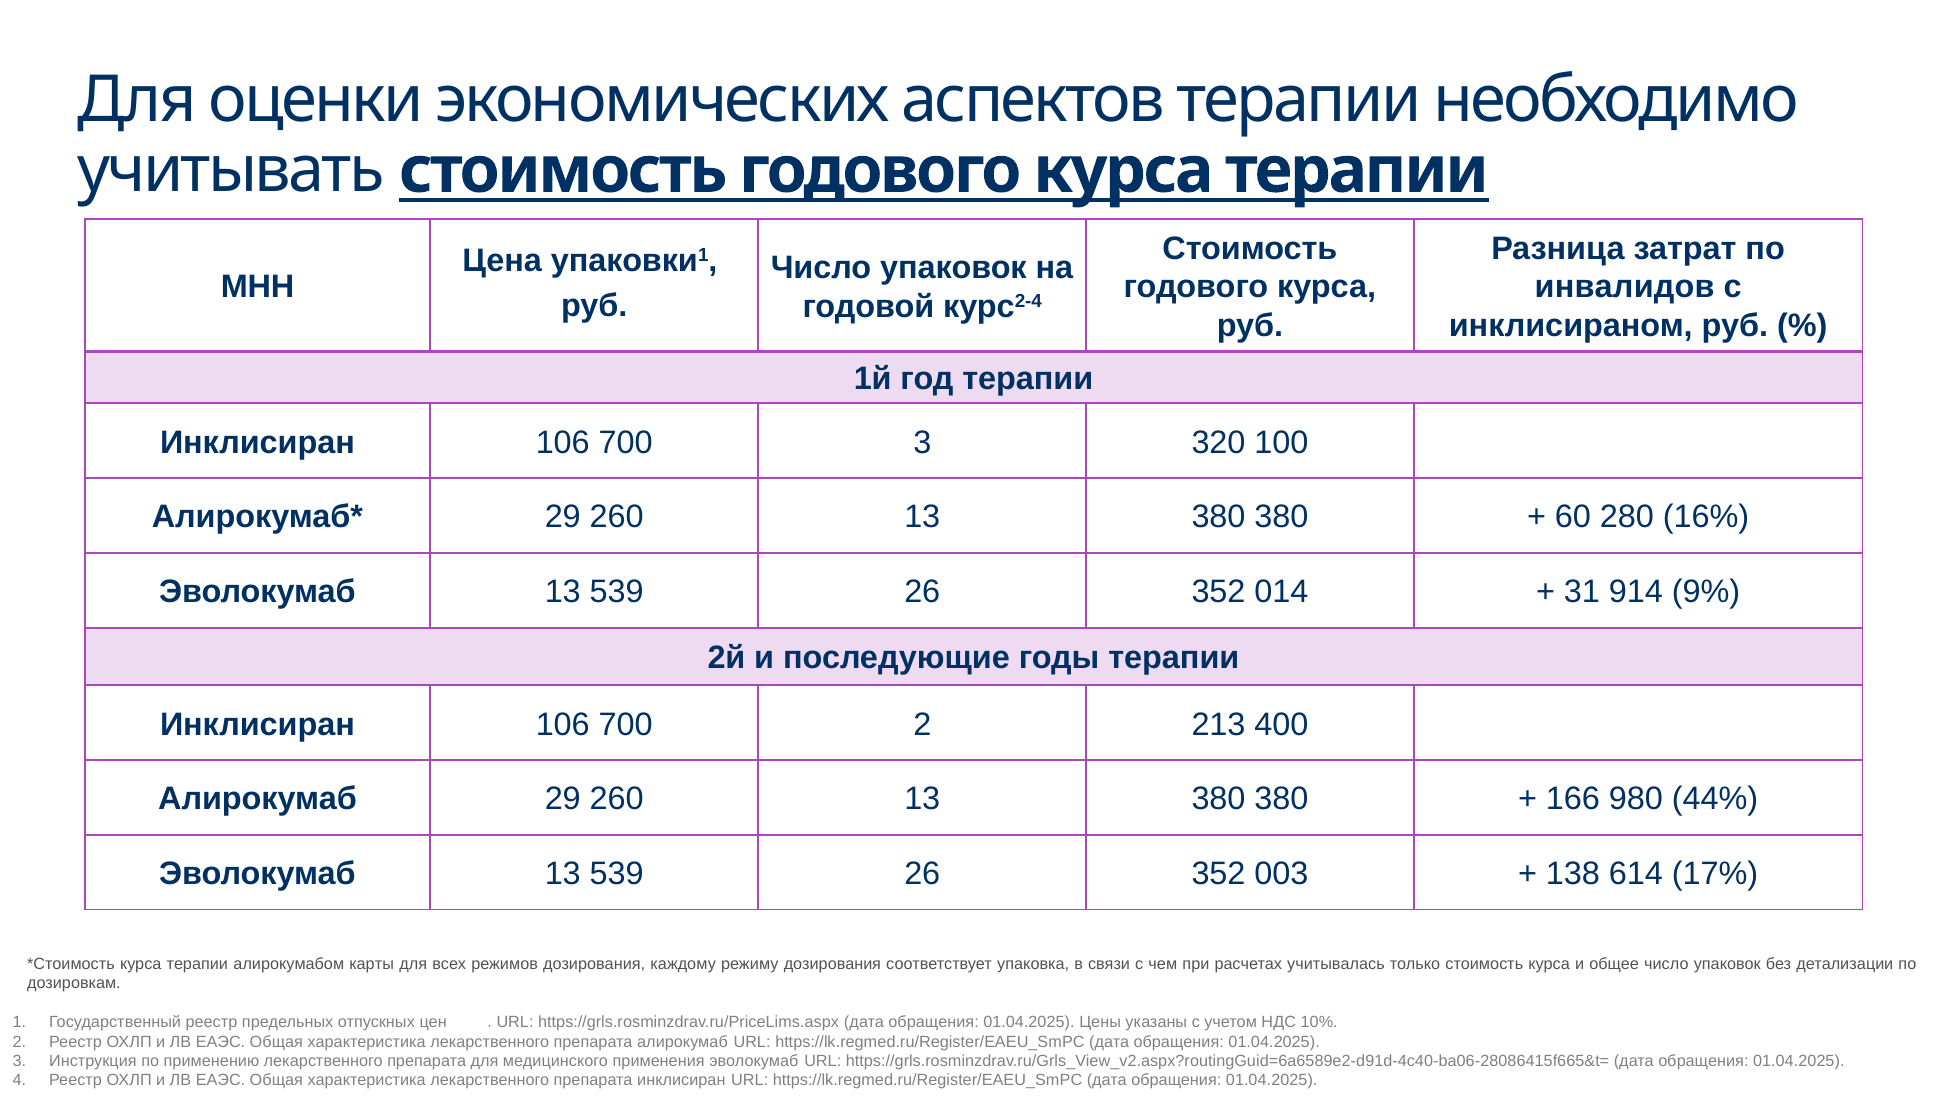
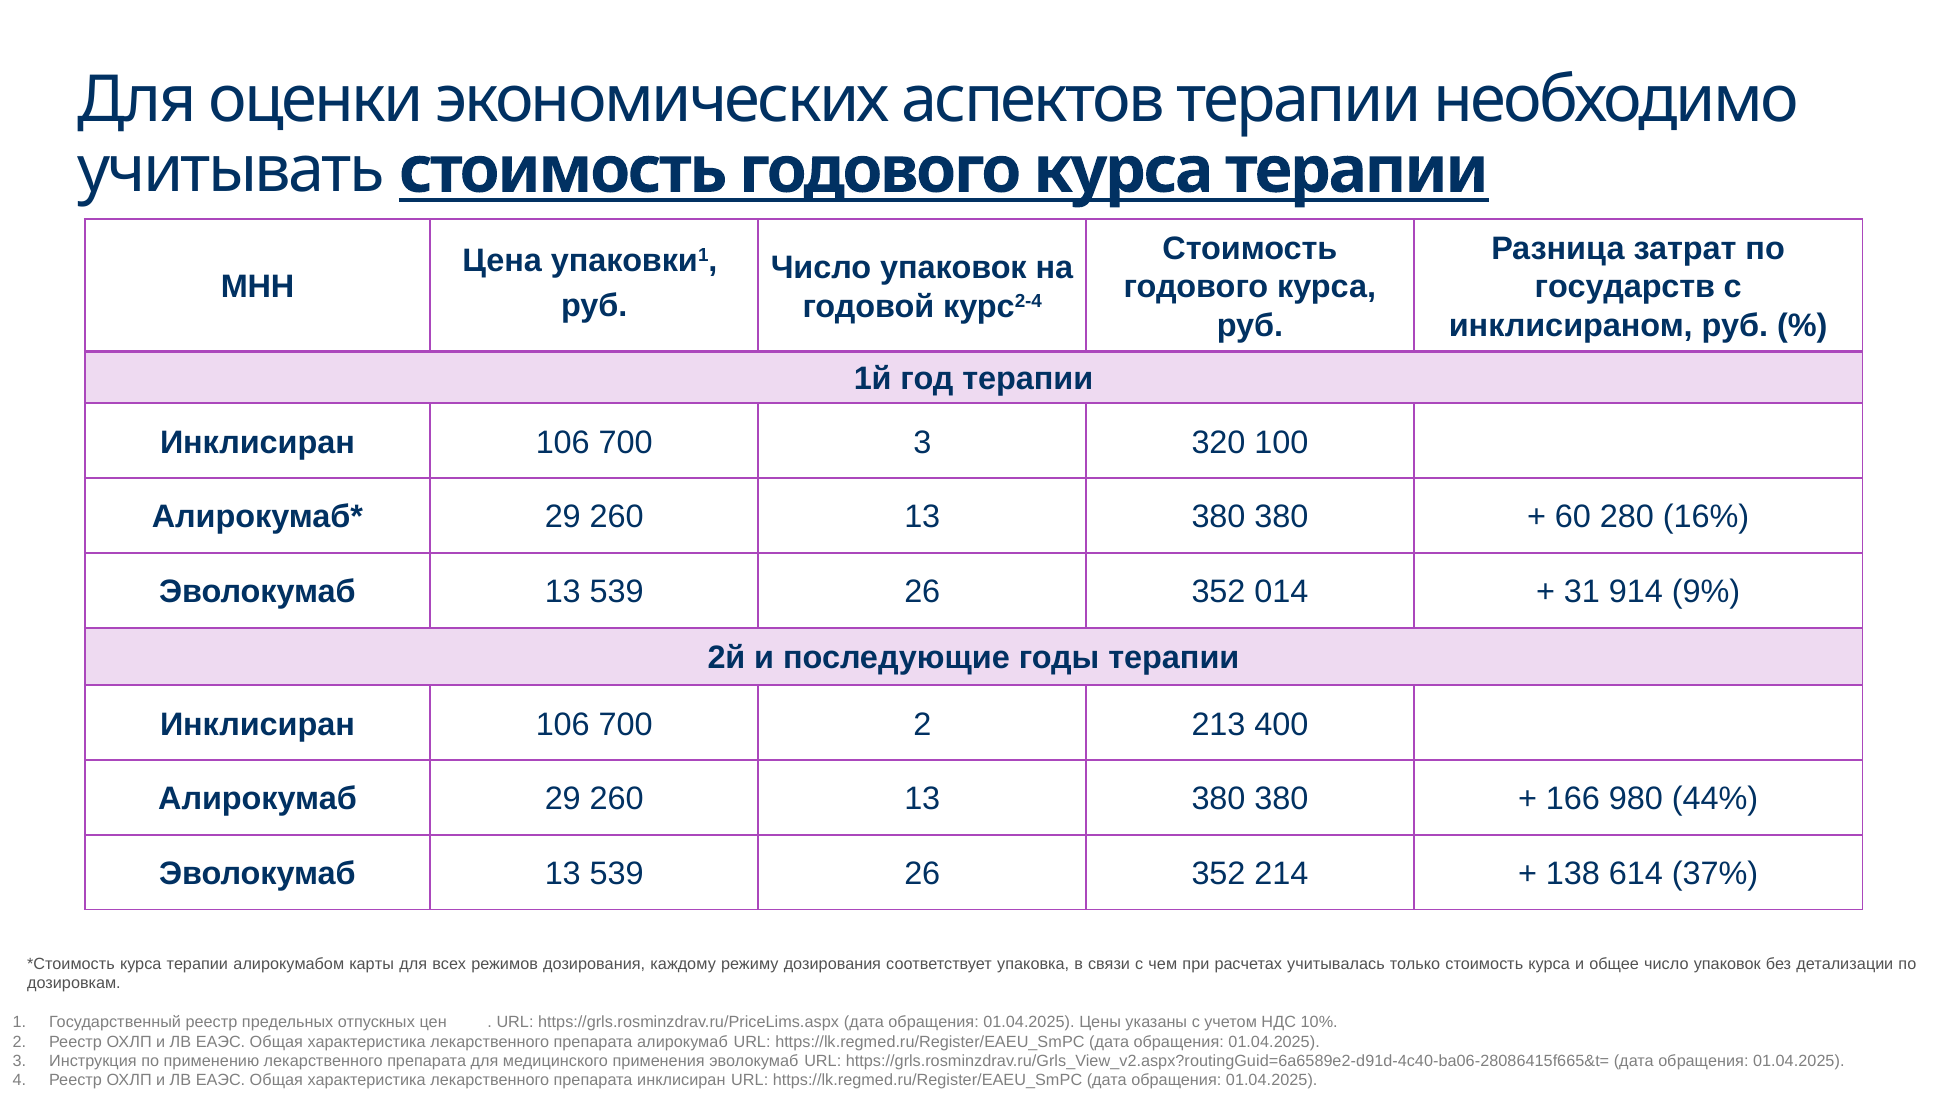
инвалидов: инвалидов -> государств
003: 003 -> 214
17%: 17% -> 37%
